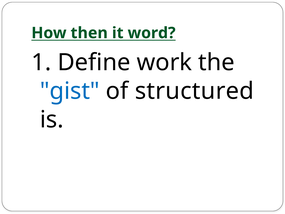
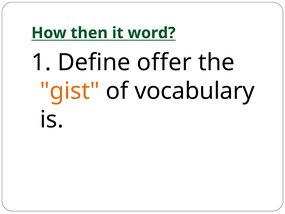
work: work -> offer
gist colour: blue -> orange
structured: structured -> vocabulary
